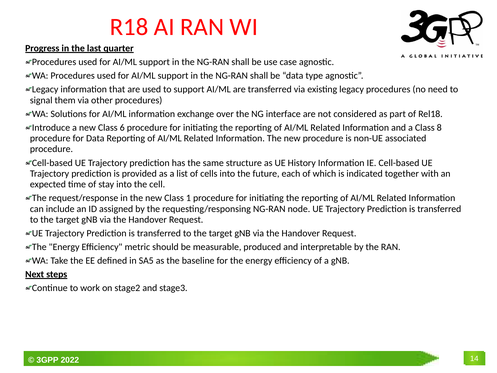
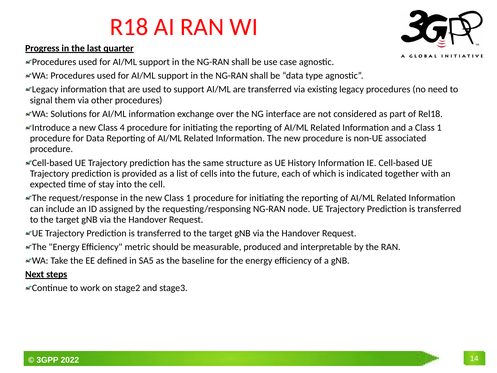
6: 6 -> 4
a Class 8: 8 -> 1
